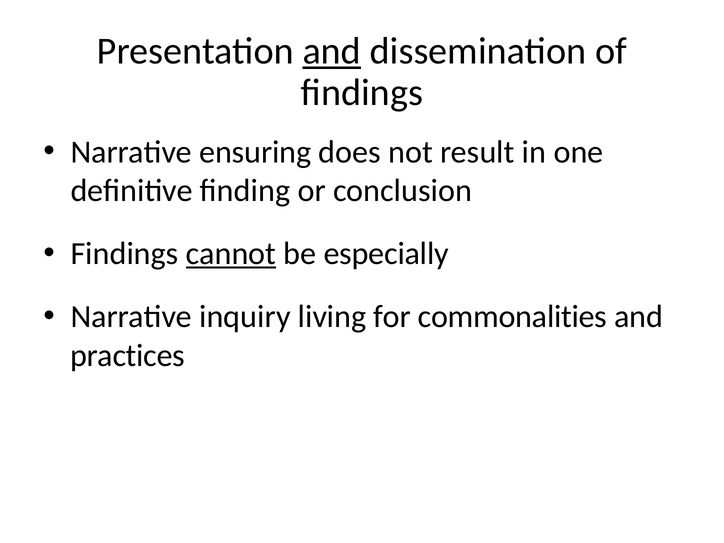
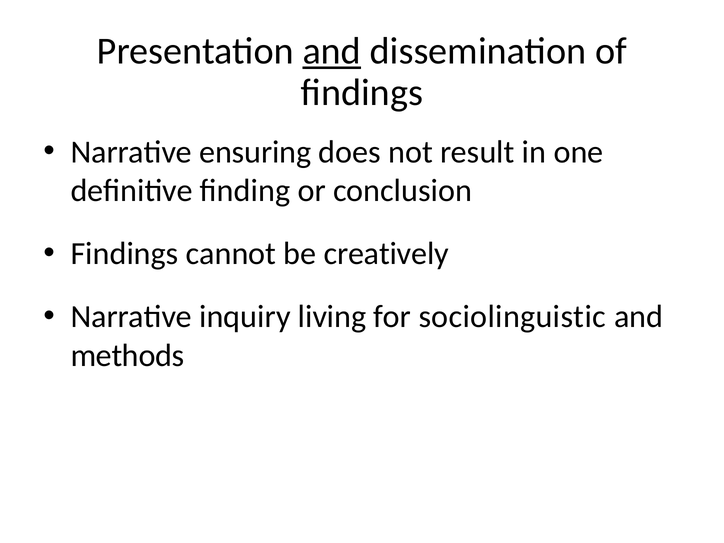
cannot underline: present -> none
especially: especially -> creatively
commonalities: commonalities -> sociolinguistic
practices: practices -> methods
